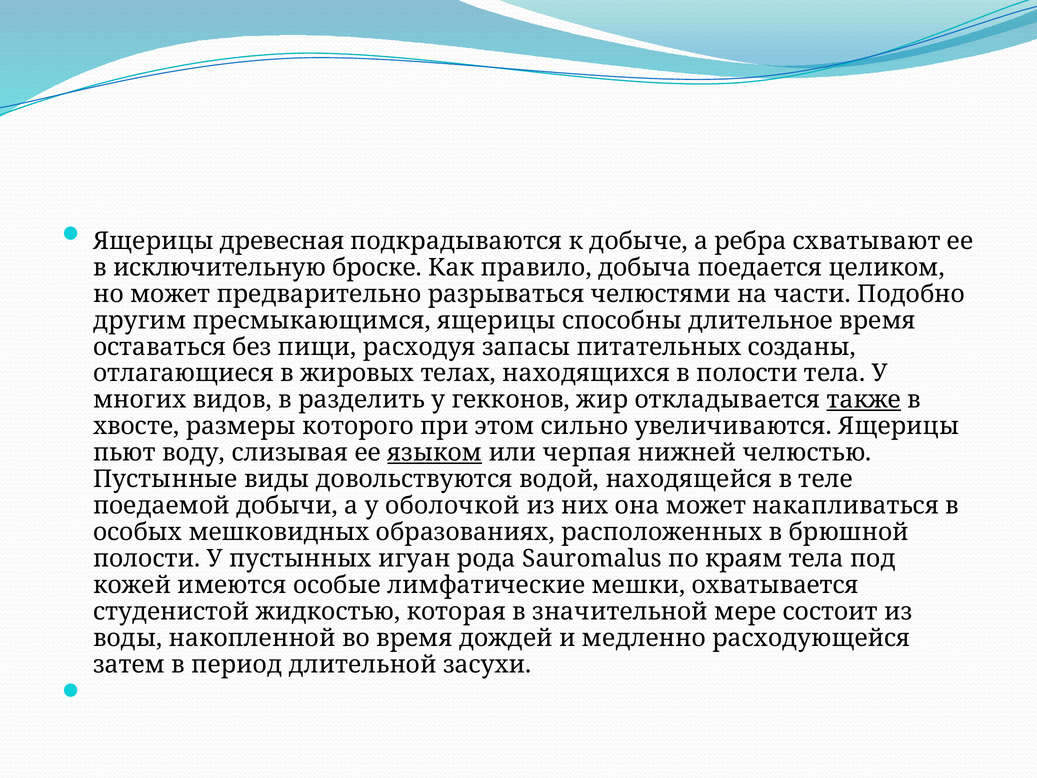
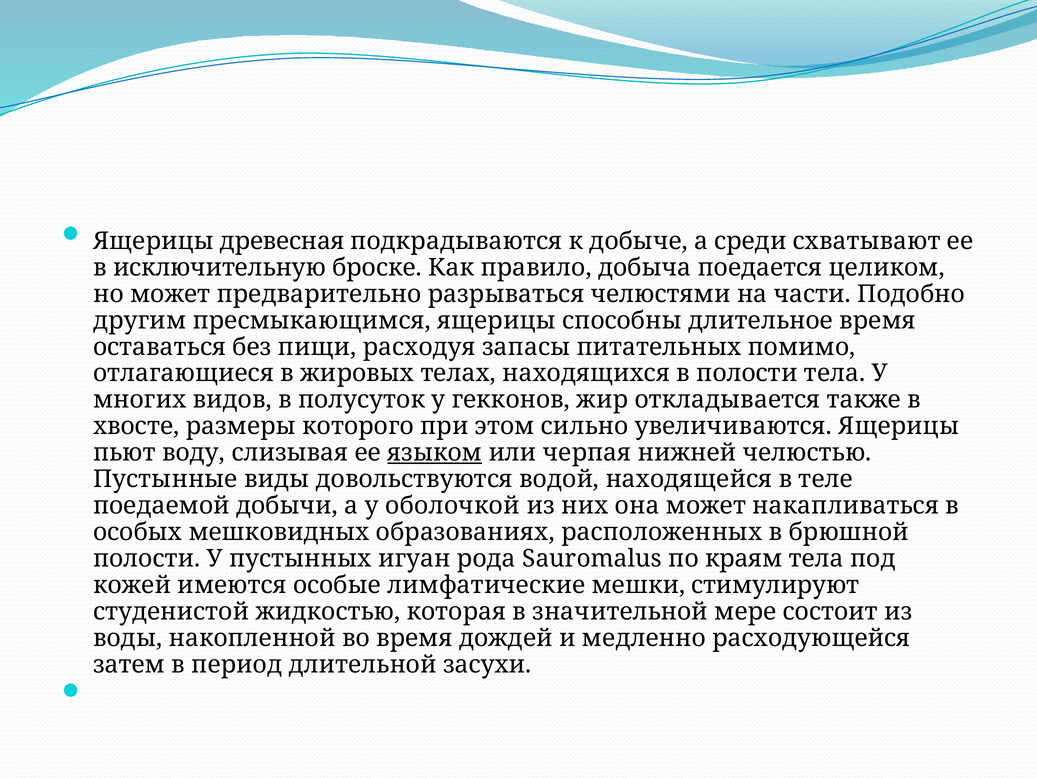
ребра: ребра -> среди
созданы: созданы -> помимо
разделить: разделить -> полусуток
также underline: present -> none
охватывается: охватывается -> стимулируют
